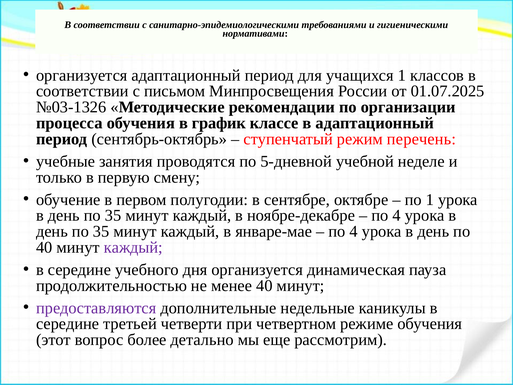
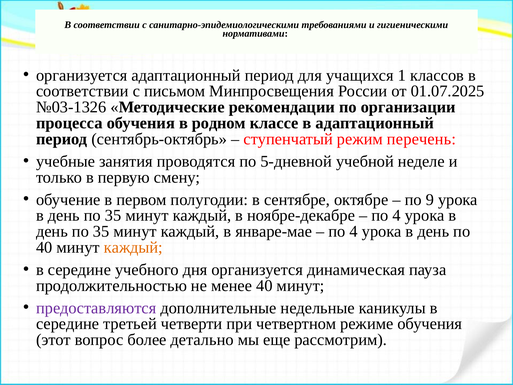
график: график -> родном
по 1: 1 -> 9
каждый at (133, 247) colour: purple -> orange
